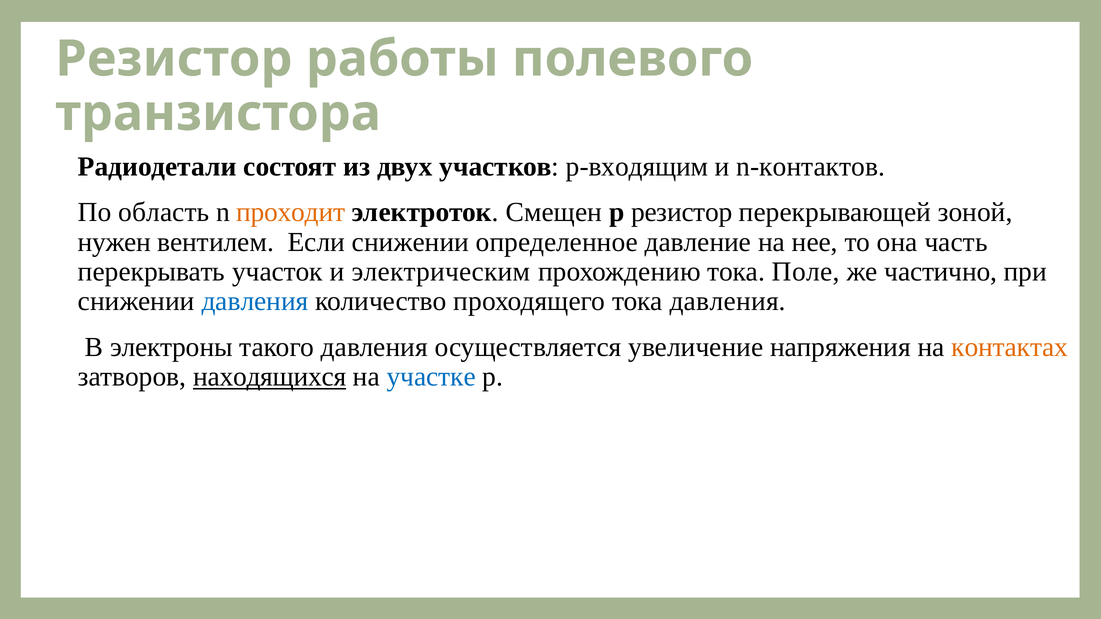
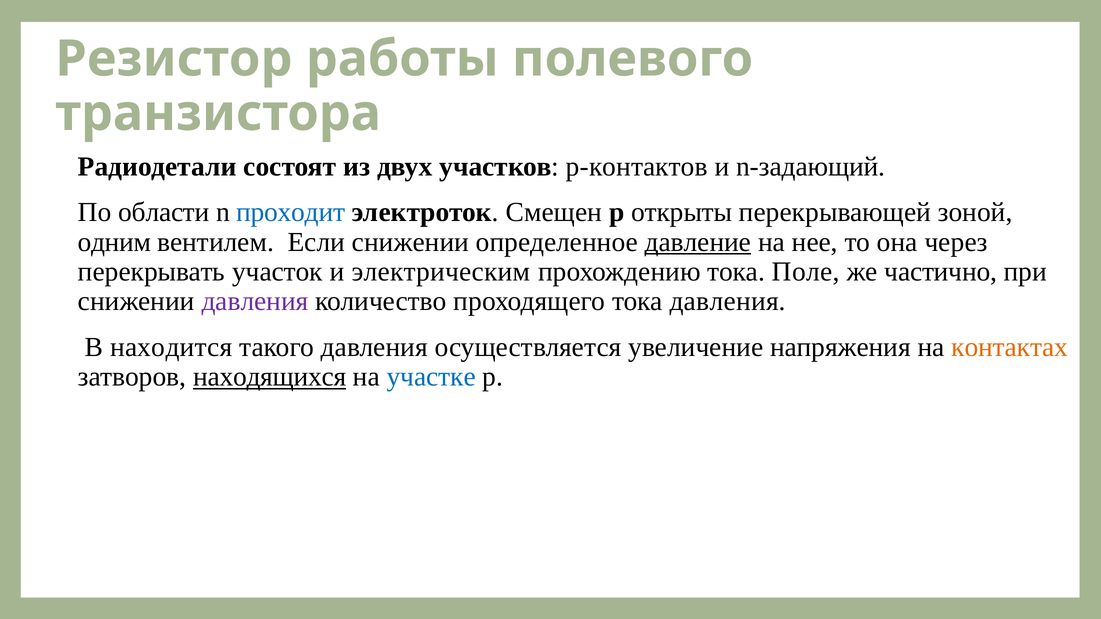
p-входящим: p-входящим -> p-контактов
n-контактов: n-контактов -> n-задающий
область: область -> области
проходит colour: orange -> blue
р резистор: резистор -> открыты
нужен: нужен -> одним
давление underline: none -> present
часть: часть -> через
давления at (255, 301) colour: blue -> purple
электроны: электроны -> находится
